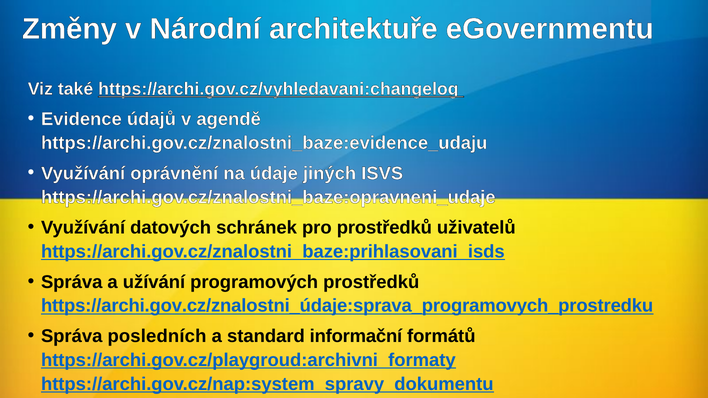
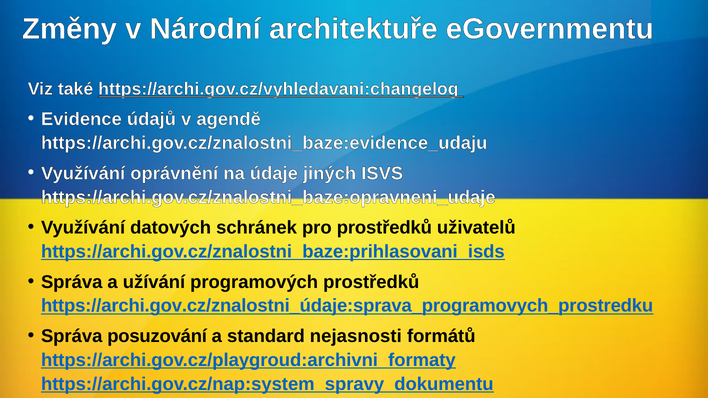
posledních: posledních -> posuzování
informační: informační -> nejasnosti
